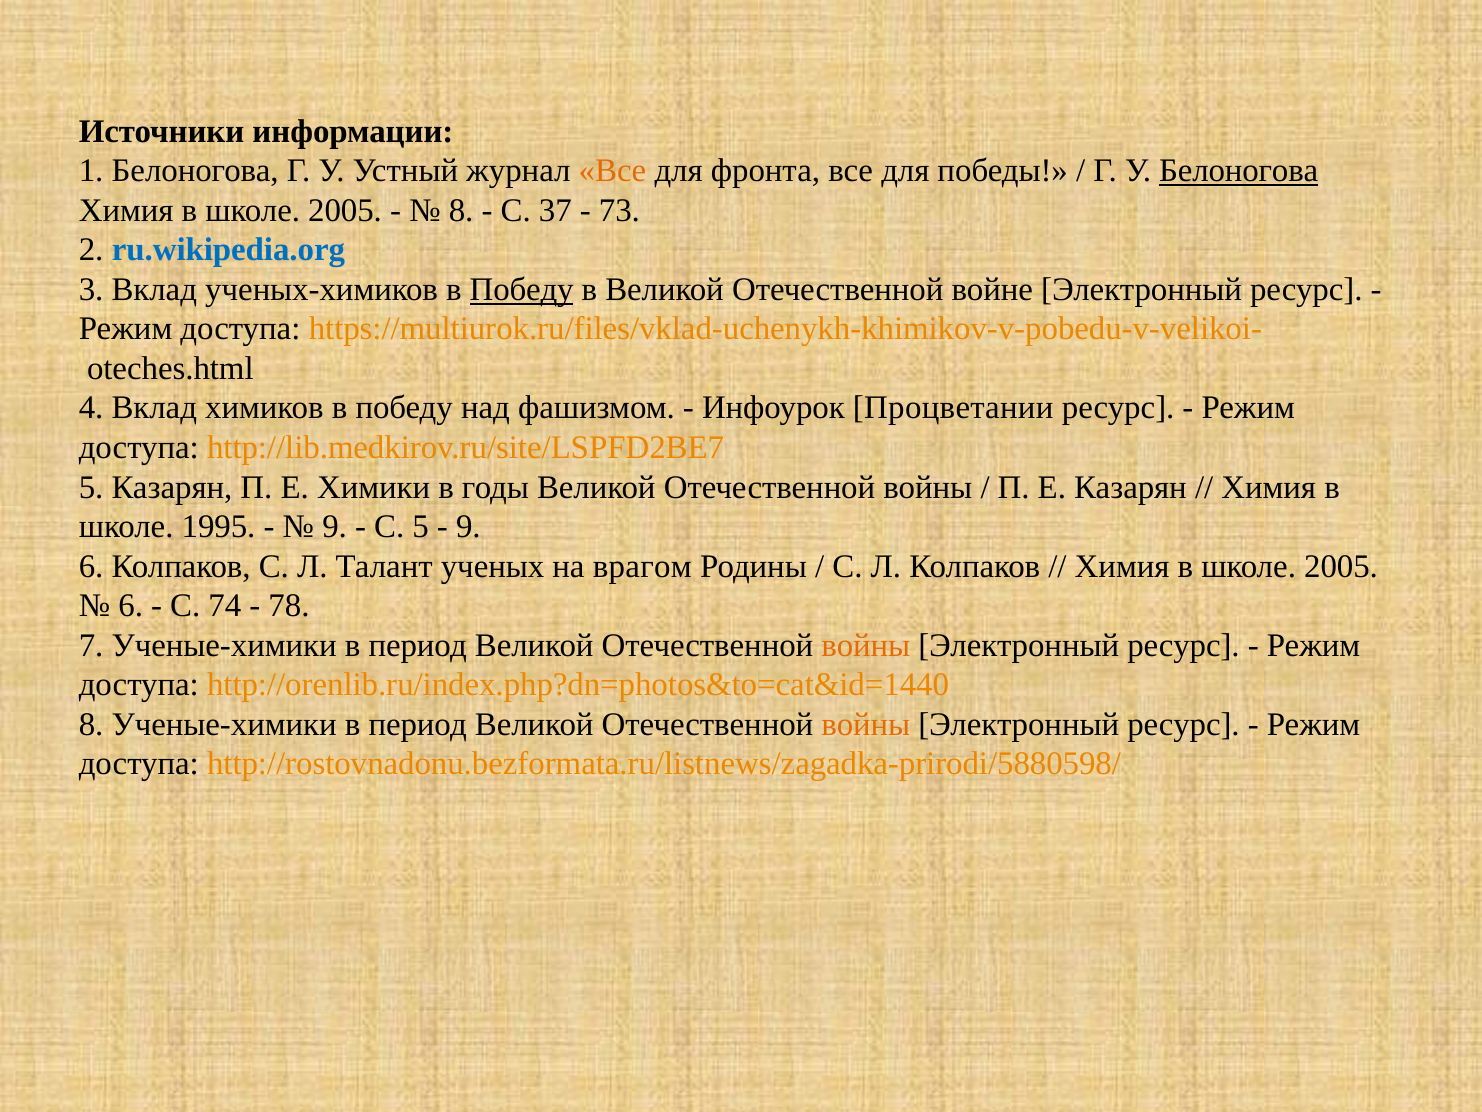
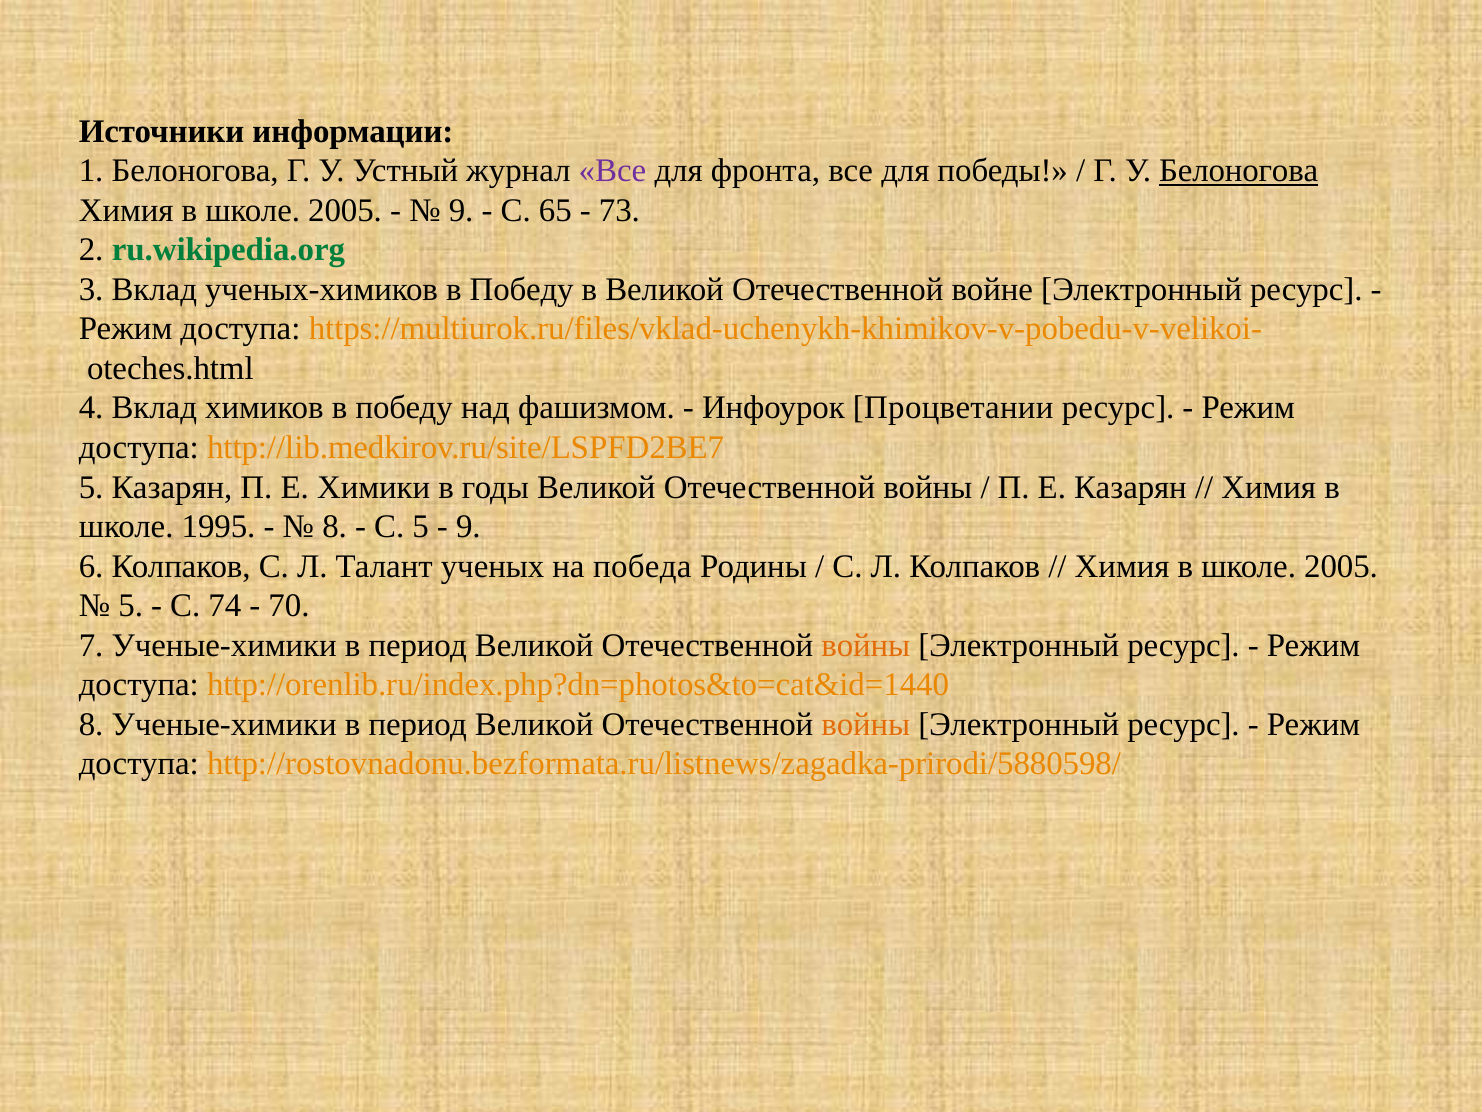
Все at (612, 171) colour: orange -> purple
8 at (461, 210): 8 -> 9
37: 37 -> 65
ru.wikipedia.org colour: blue -> green
Победу at (522, 289) underline: present -> none
9 at (335, 526): 9 -> 8
врагом: врагом -> победа
6 at (131, 605): 6 -> 5
78: 78 -> 70
